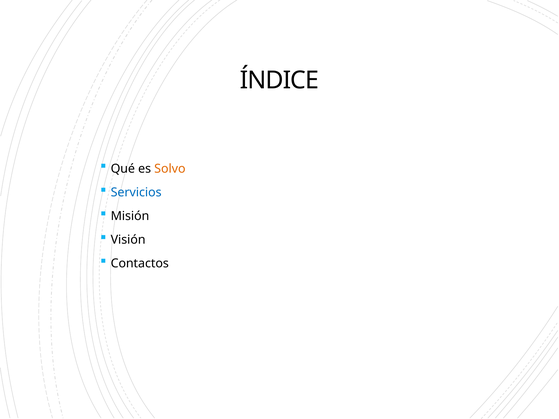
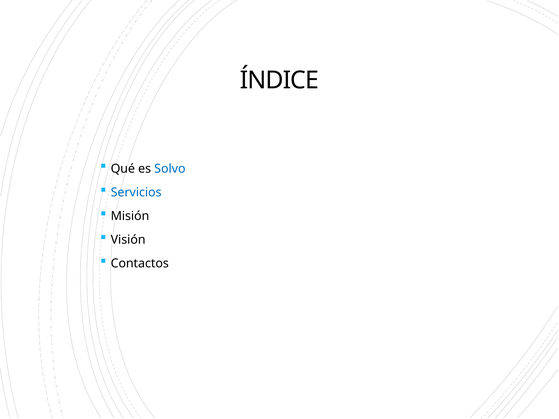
Solvo colour: orange -> blue
